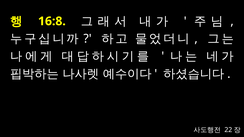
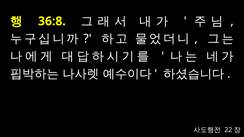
16:8: 16:8 -> 36:8
